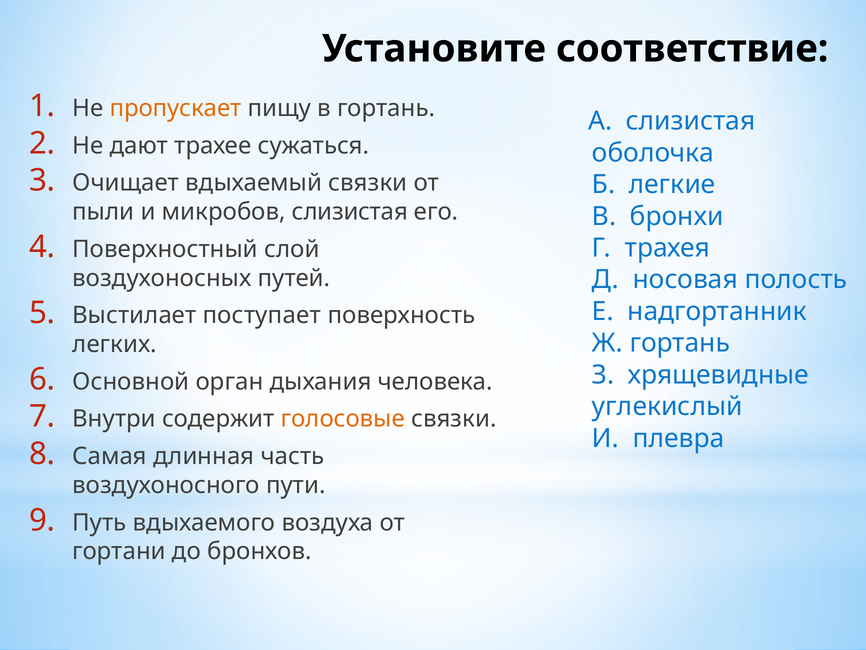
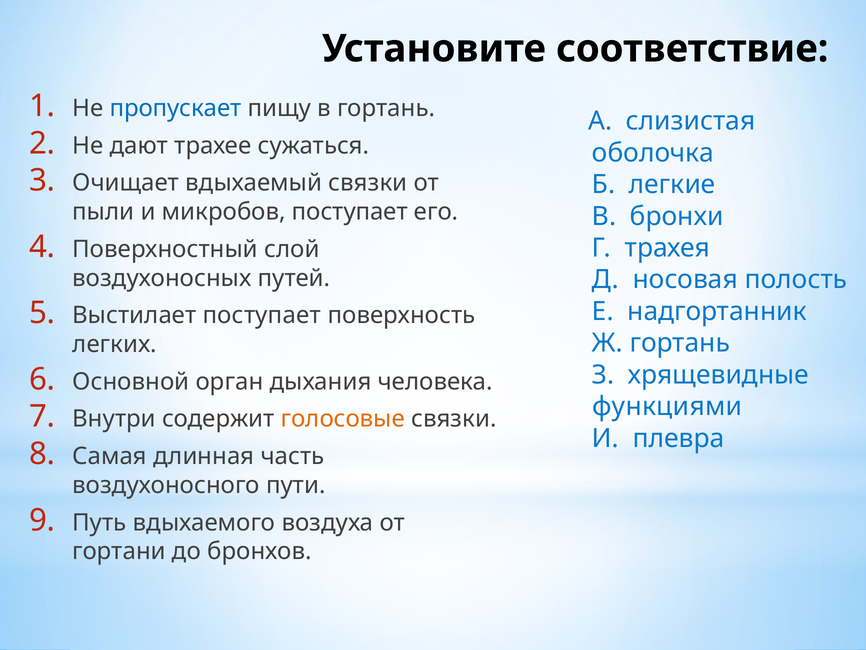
пропускает colour: orange -> blue
микробов слизистая: слизистая -> поступает
углекислый: углекислый -> функциями
